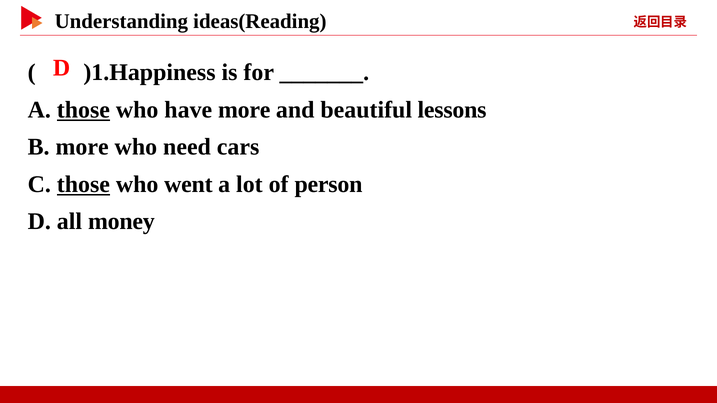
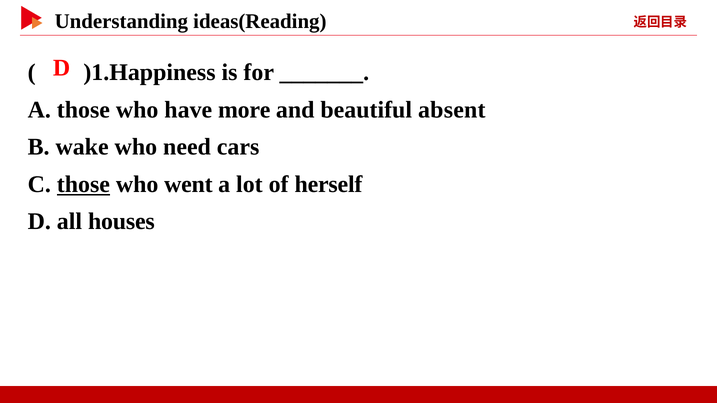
those at (83, 110) underline: present -> none
lessons: lessons -> absent
B more: more -> wake
person: person -> herself
money: money -> houses
